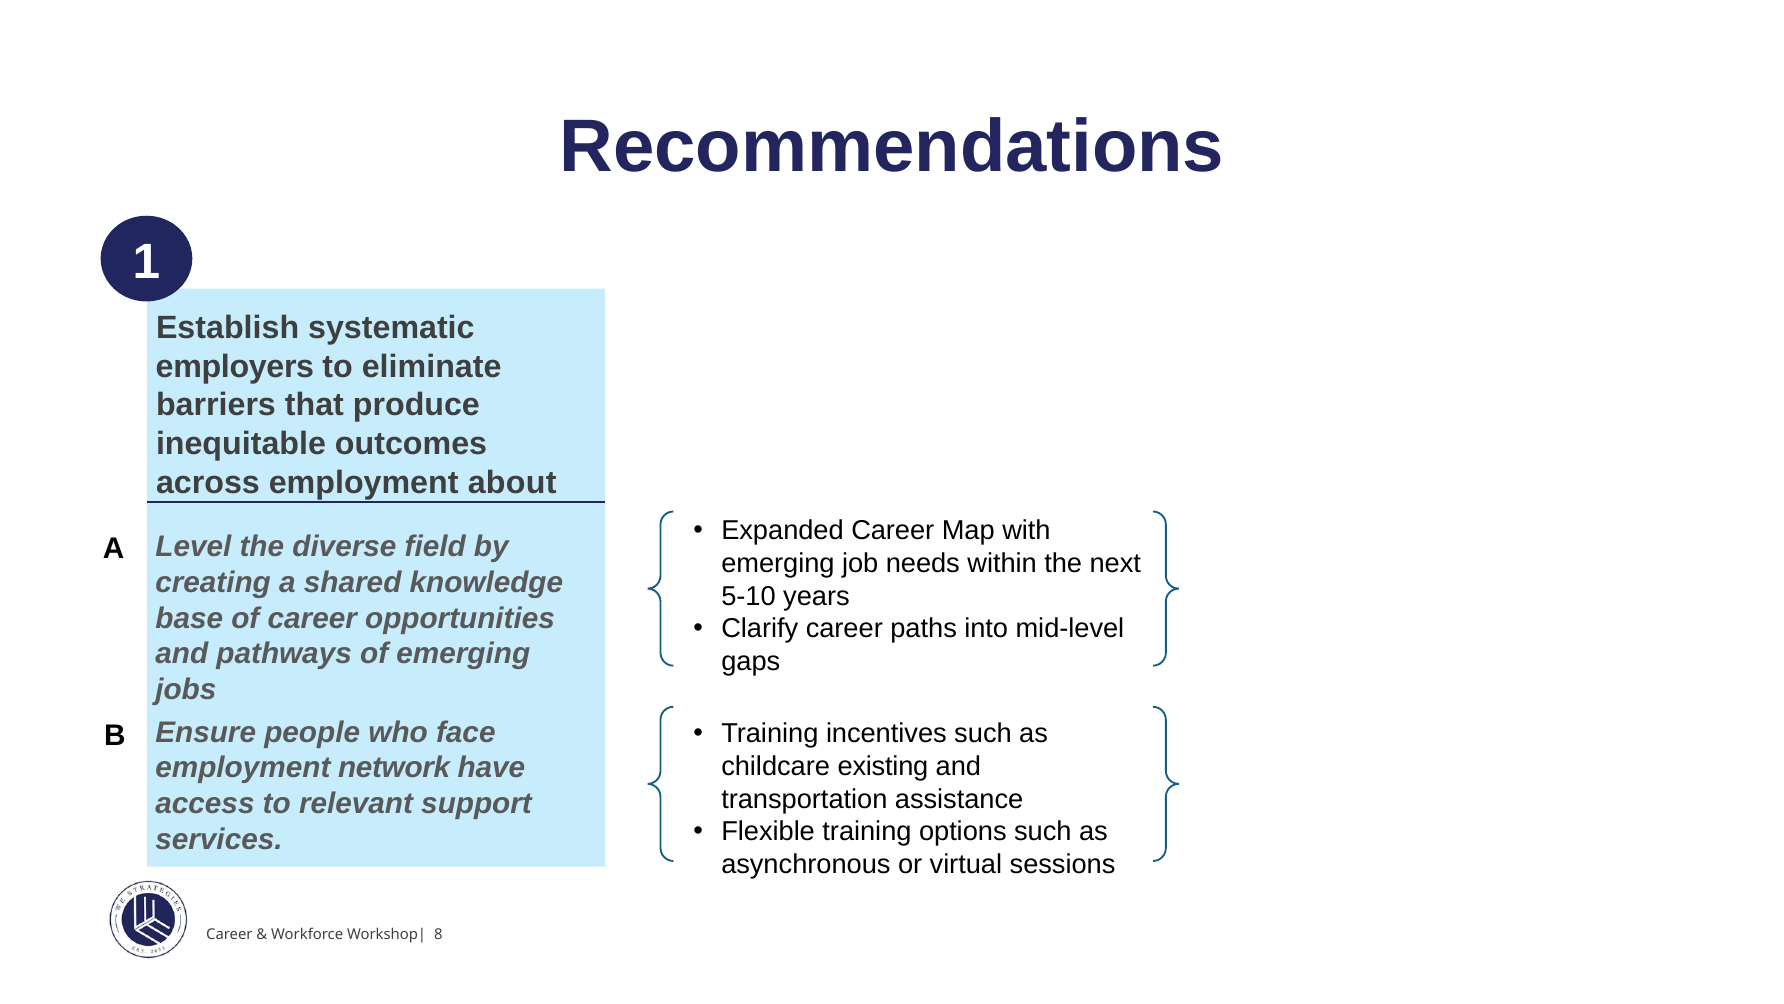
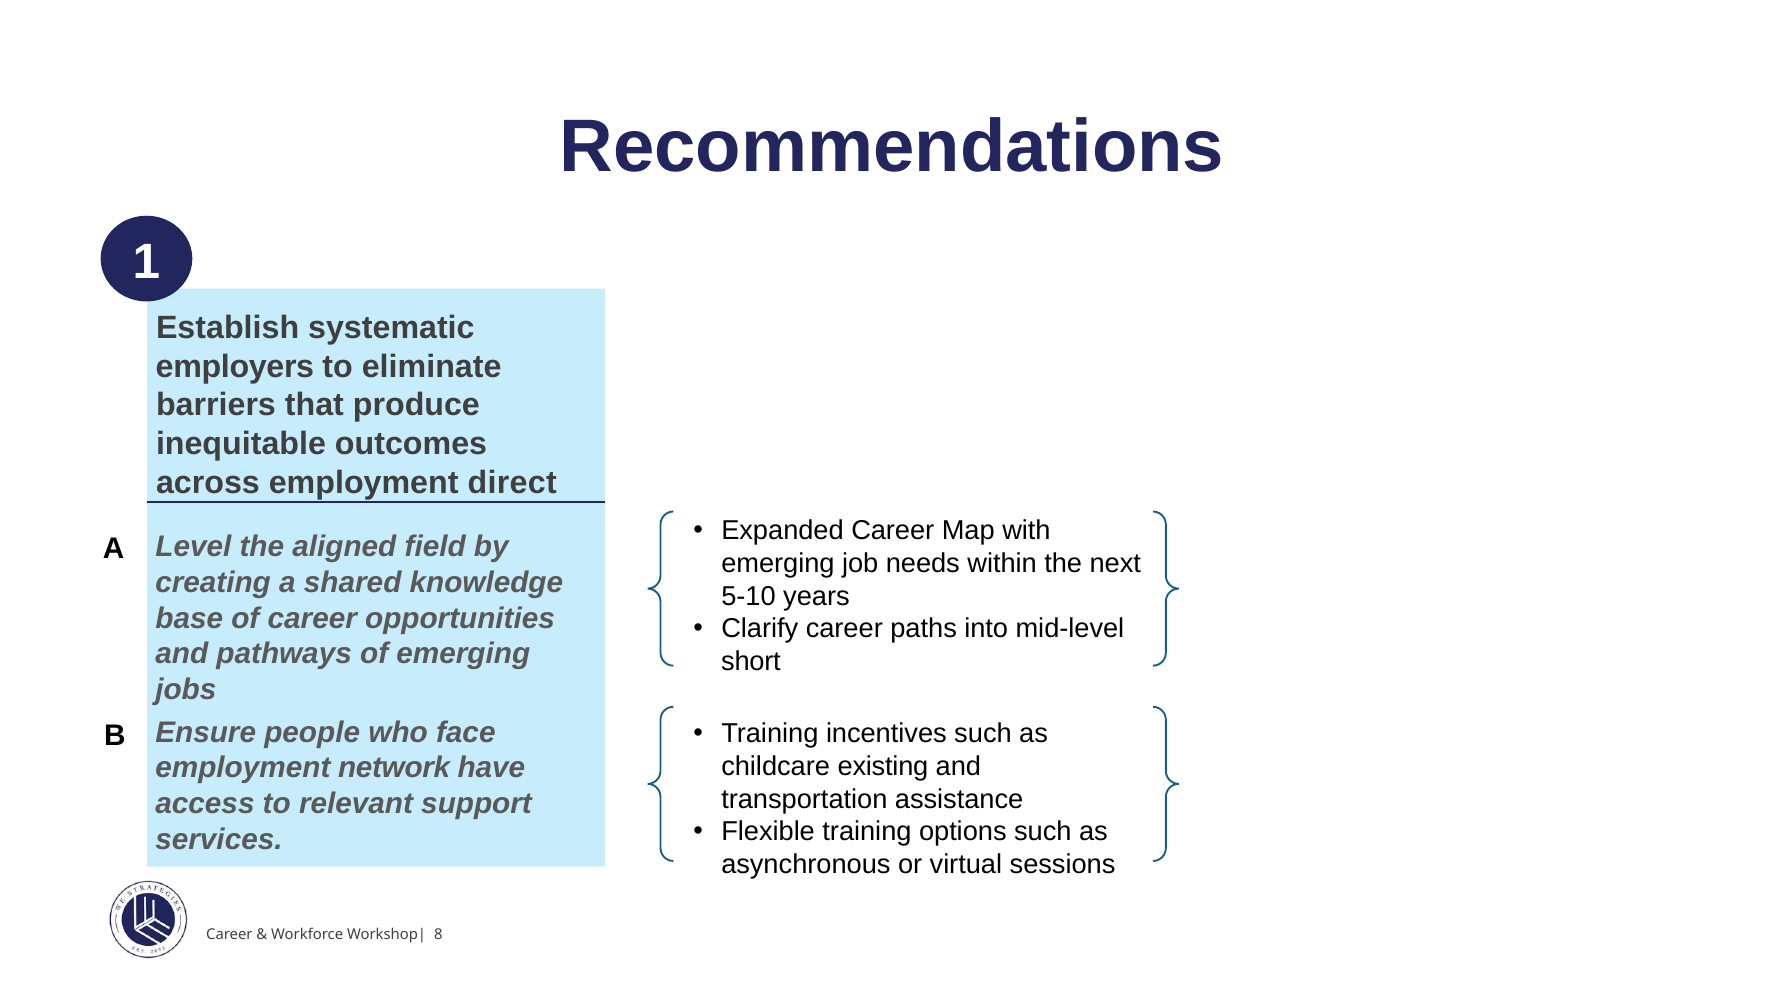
about: about -> direct
diverse: diverse -> aligned
gaps: gaps -> short
